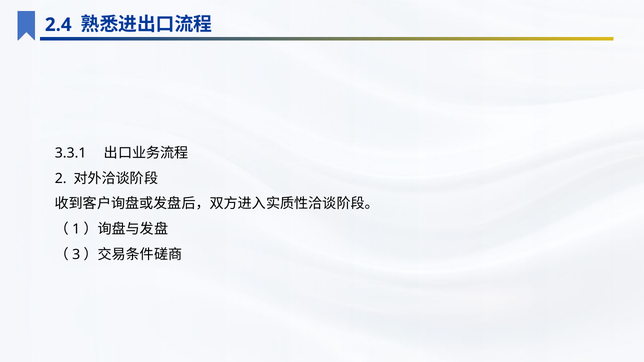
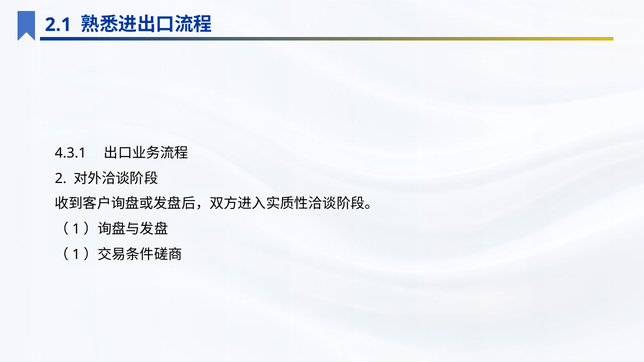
2.4: 2.4 -> 2.1
3.3.1: 3.3.1 -> 4.3.1
3 at (76, 255): 3 -> 1
